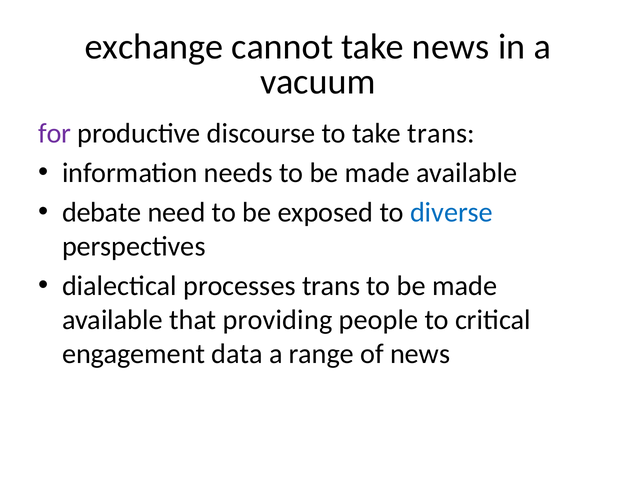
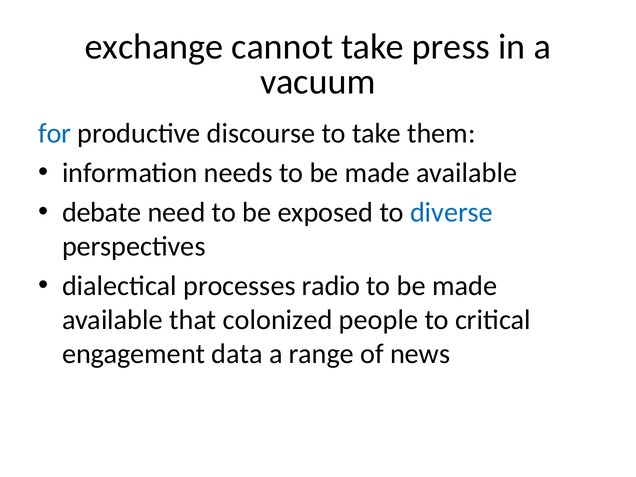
take news: news -> press
for colour: purple -> blue
take trans: trans -> them
processes trans: trans -> radio
providing: providing -> colonized
